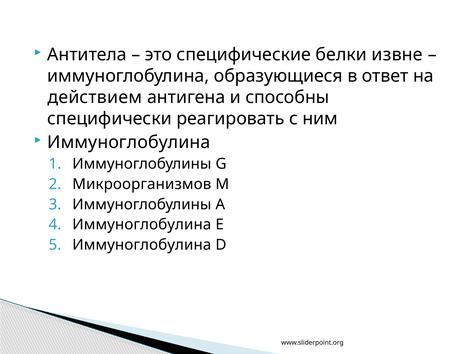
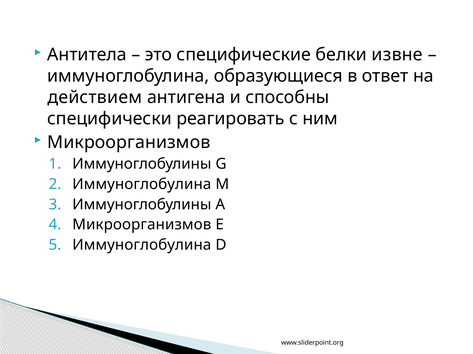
Иммуноглобулина at (129, 143): Иммуноглобулина -> Микроорганизмов
Микроорганизмов at (142, 185): Микроорганизмов -> Иммуноглобулина
Иммуноглобулина at (142, 225): Иммуноглобулина -> Микроорганизмов
